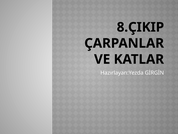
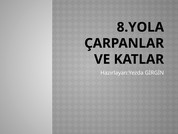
8.ÇIKIP: 8.ÇIKIP -> 8.YOLA
